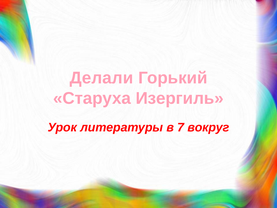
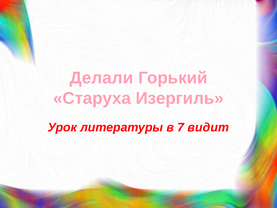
вокруг: вокруг -> видит
